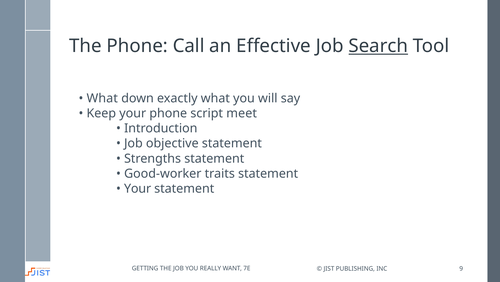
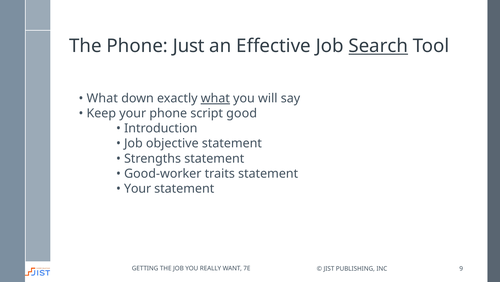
Call: Call -> Just
what at (215, 98) underline: none -> present
meet: meet -> good
